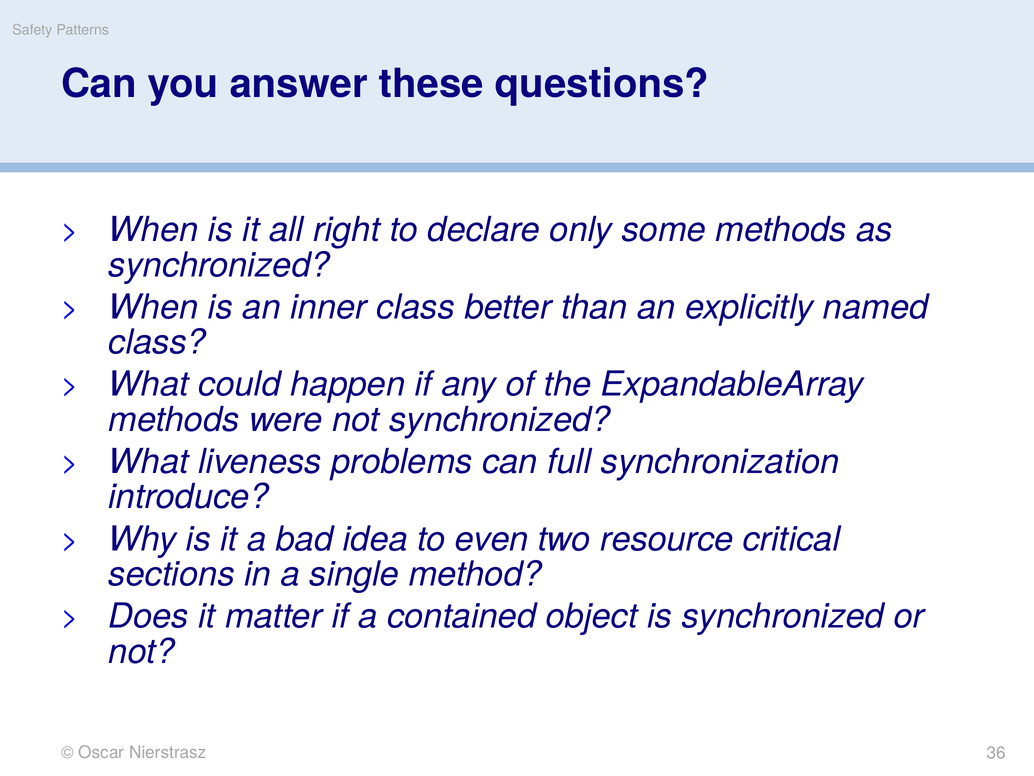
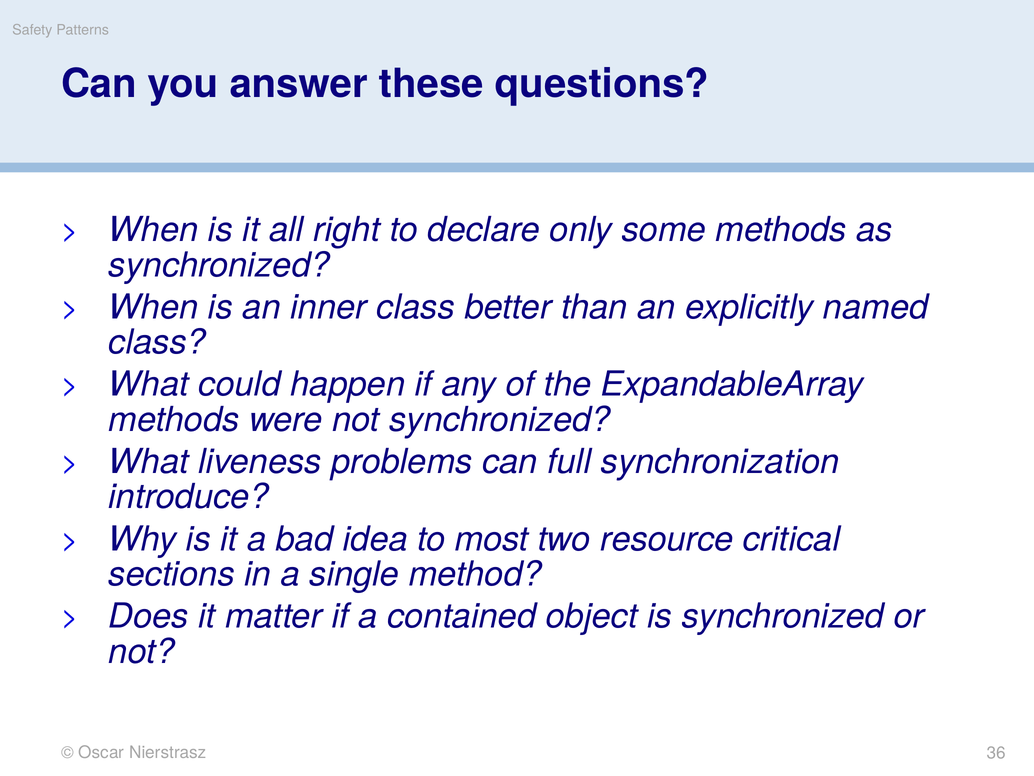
even: even -> most
